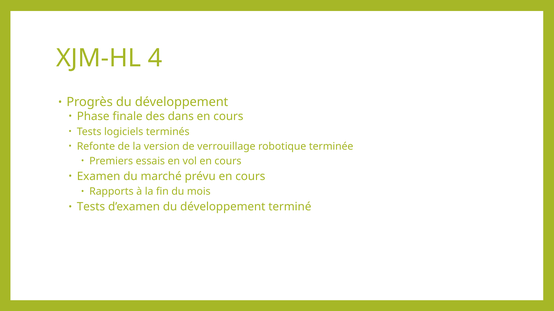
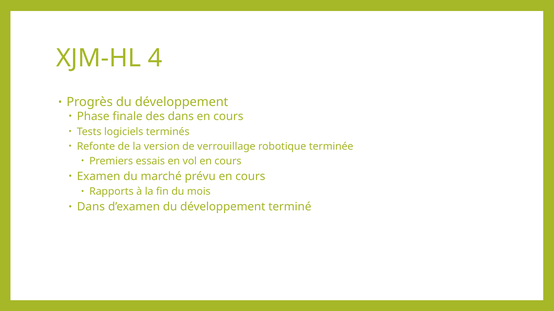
Tests at (91, 207): Tests -> Dans
